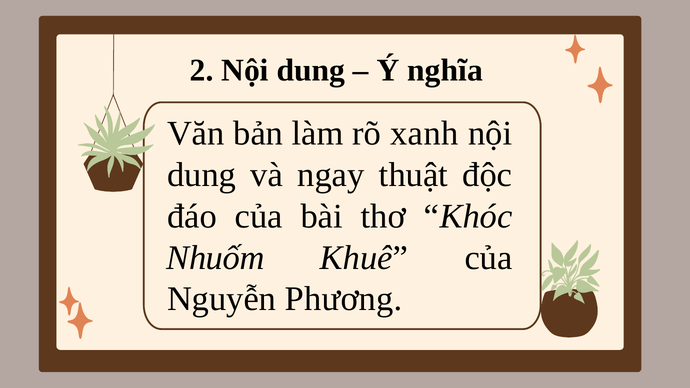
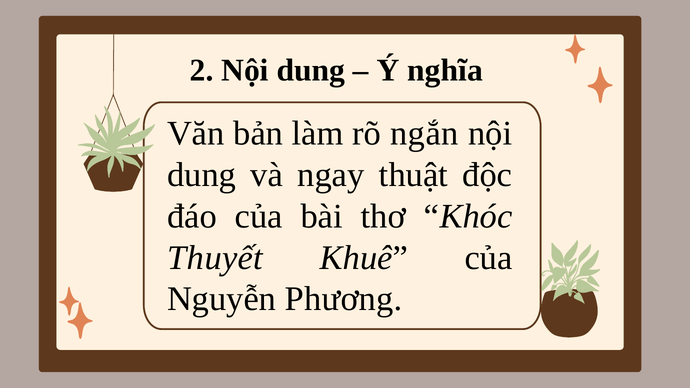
xanh: xanh -> ngắn
Nhuốm: Nhuốm -> Thuyết
